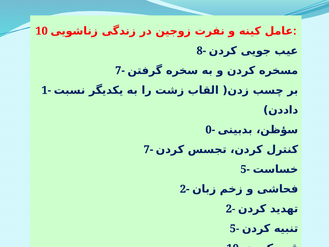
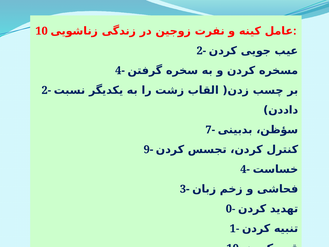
8- at (201, 51): 8- -> 2-
7- at (120, 70): 7- -> 4-
1- at (46, 90): 1- -> 2-
0-: 0- -> 7-
7- at (148, 149): 7- -> 9-
5- at (245, 169): 5- -> 4-
2- at (185, 189): 2- -> 3-
2- at (231, 209): 2- -> 0-
5- at (234, 228): 5- -> 1-
